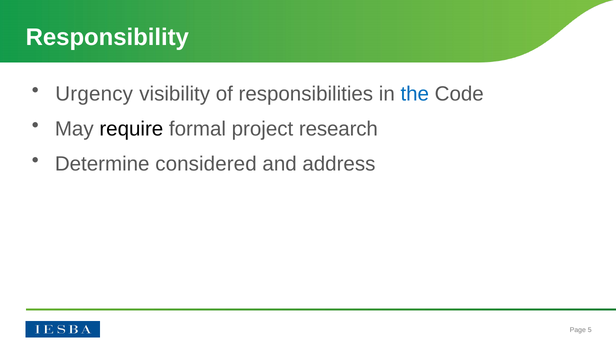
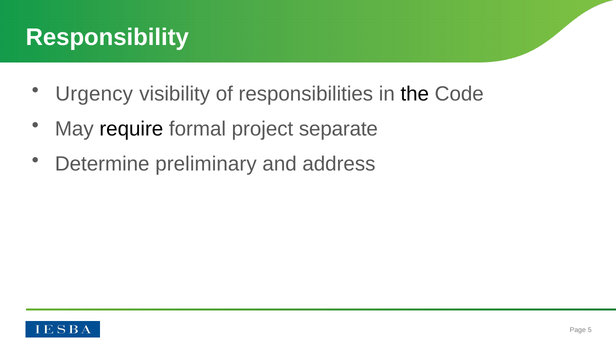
the colour: blue -> black
research: research -> separate
considered: considered -> preliminary
